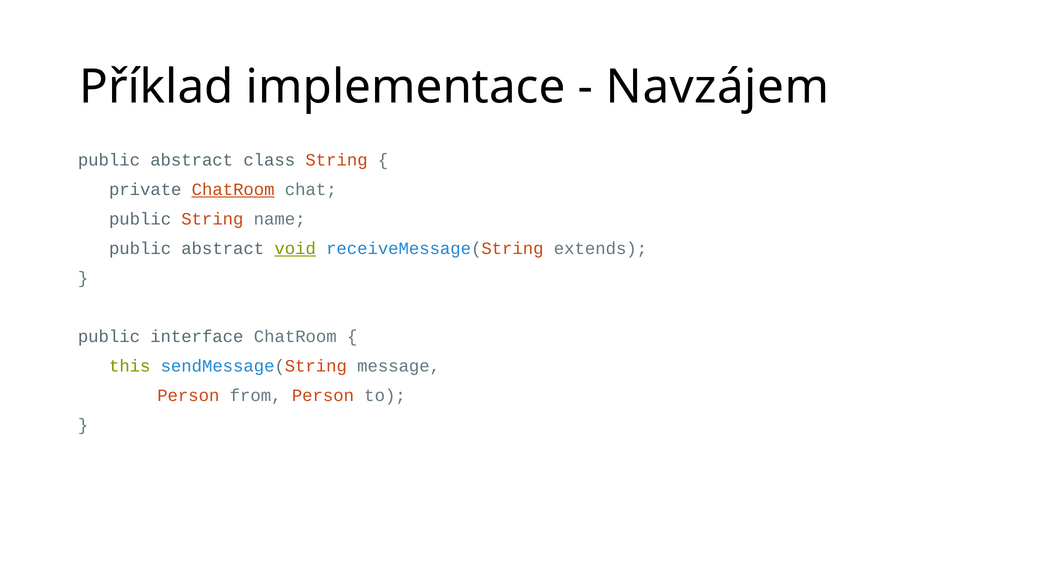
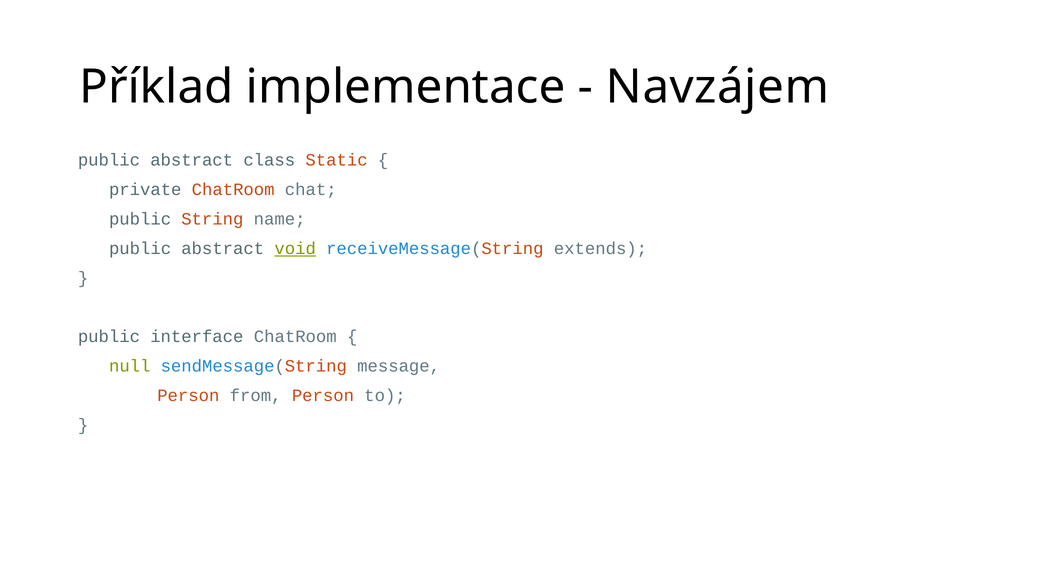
class String: String -> Static
ChatRoom at (233, 190) underline: present -> none
this: this -> null
